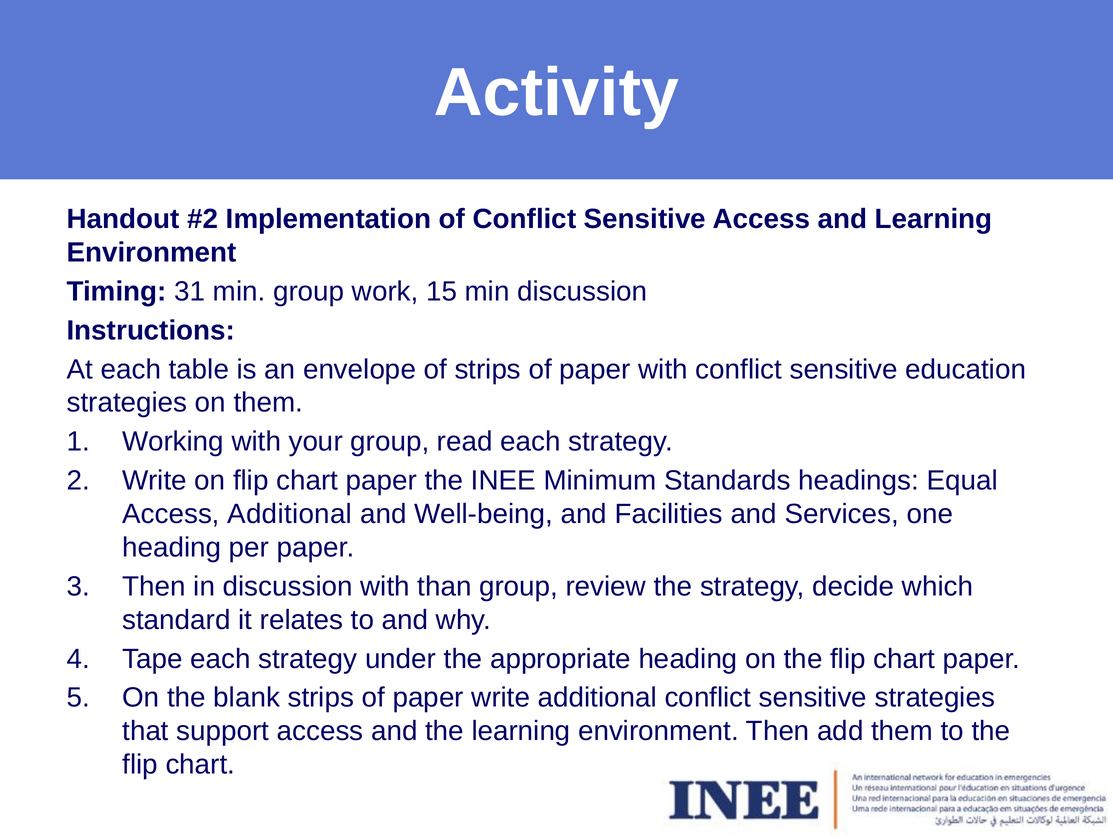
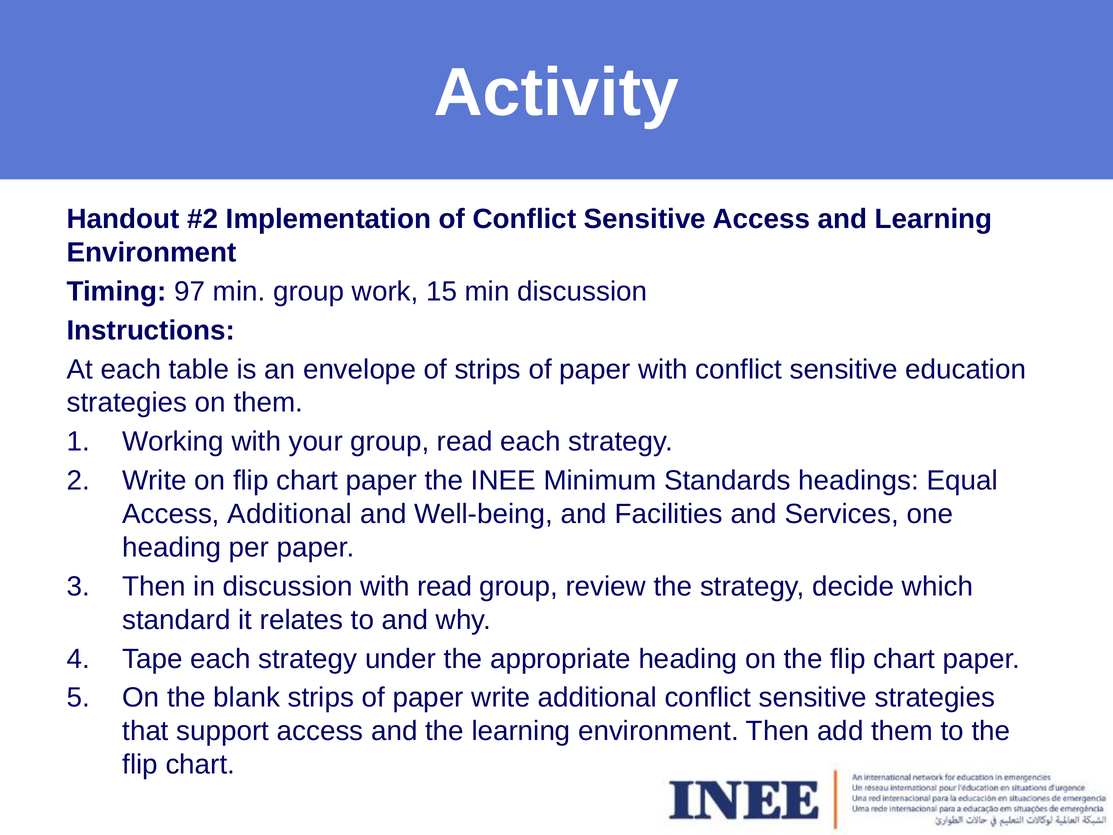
31: 31 -> 97
with than: than -> read
